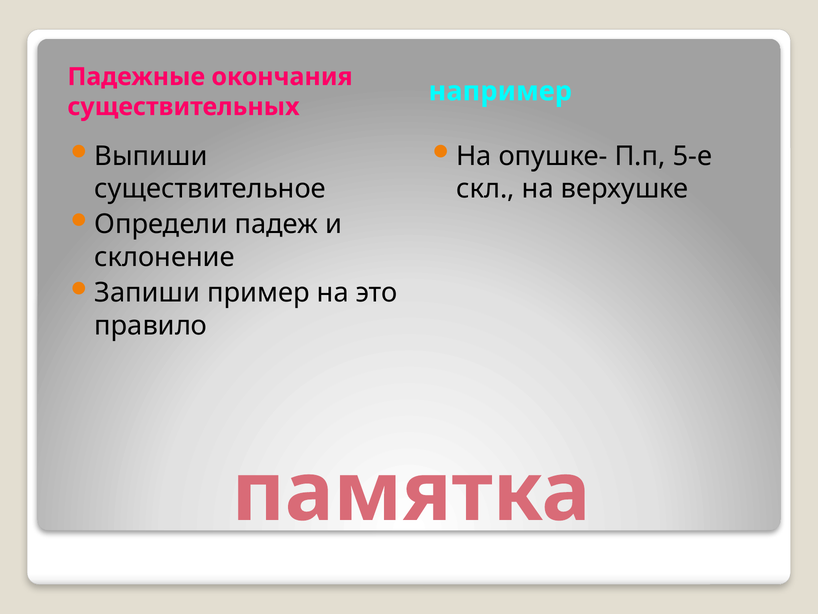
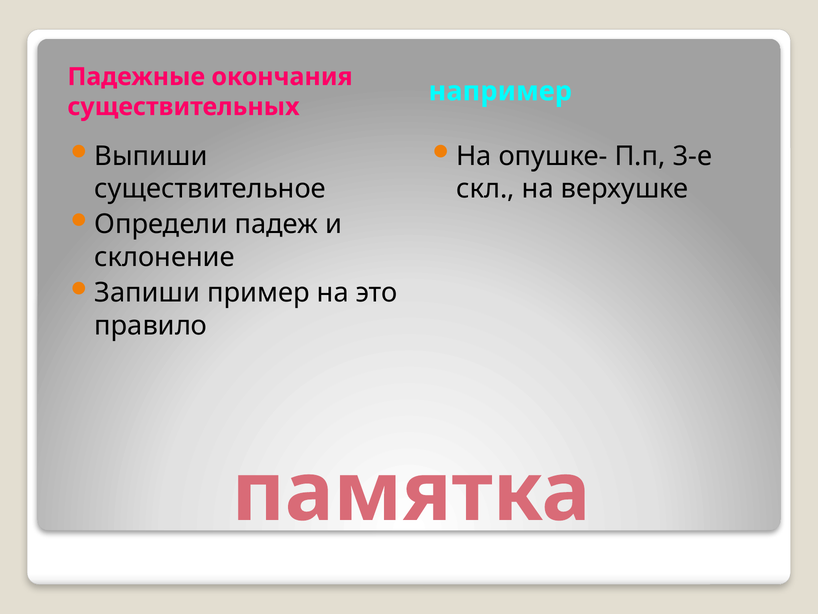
5-е: 5-е -> 3-е
